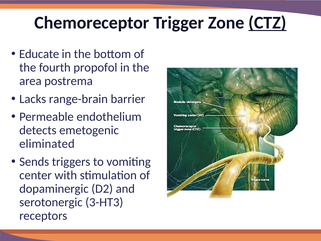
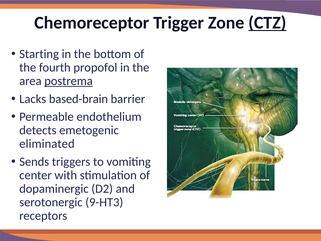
Educate: Educate -> Starting
postrema underline: none -> present
range-brain: range-brain -> based-brain
3-HT3: 3-HT3 -> 9-HT3
